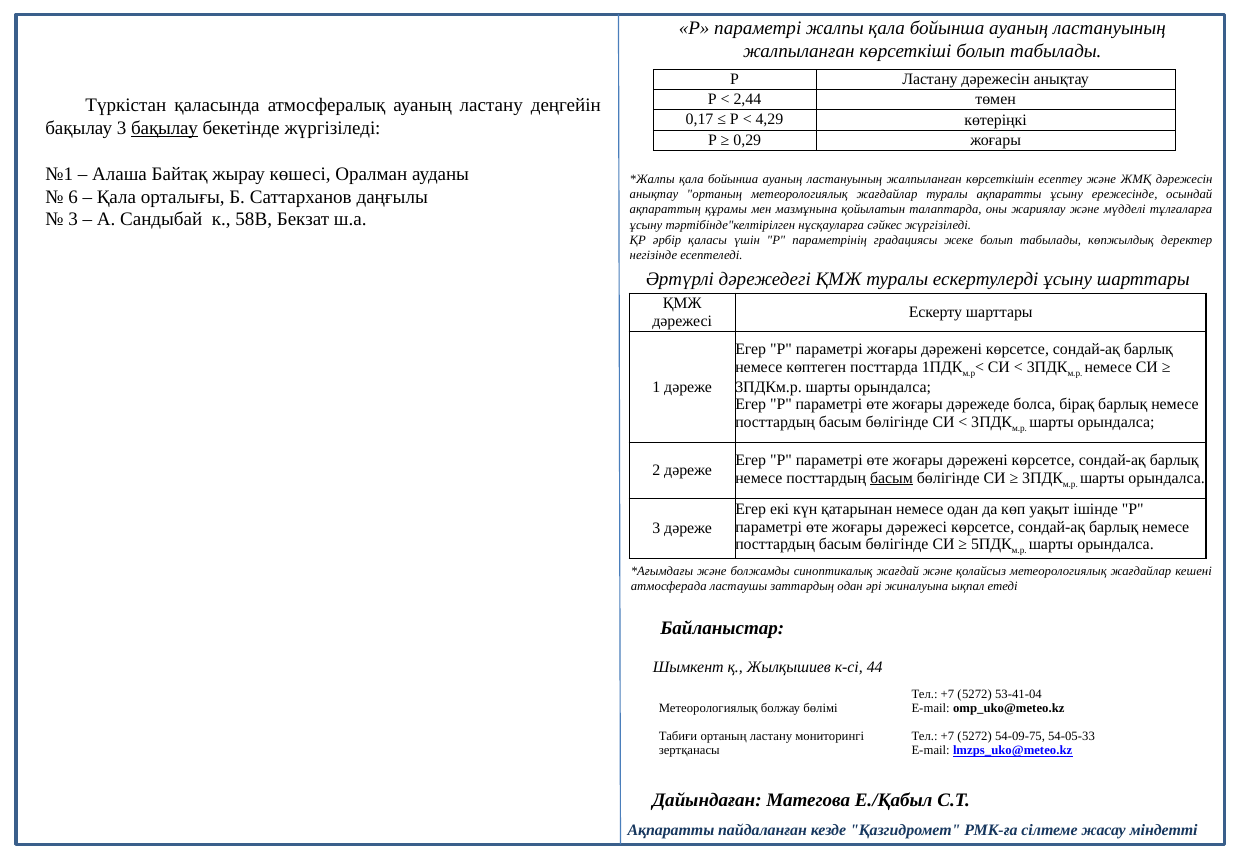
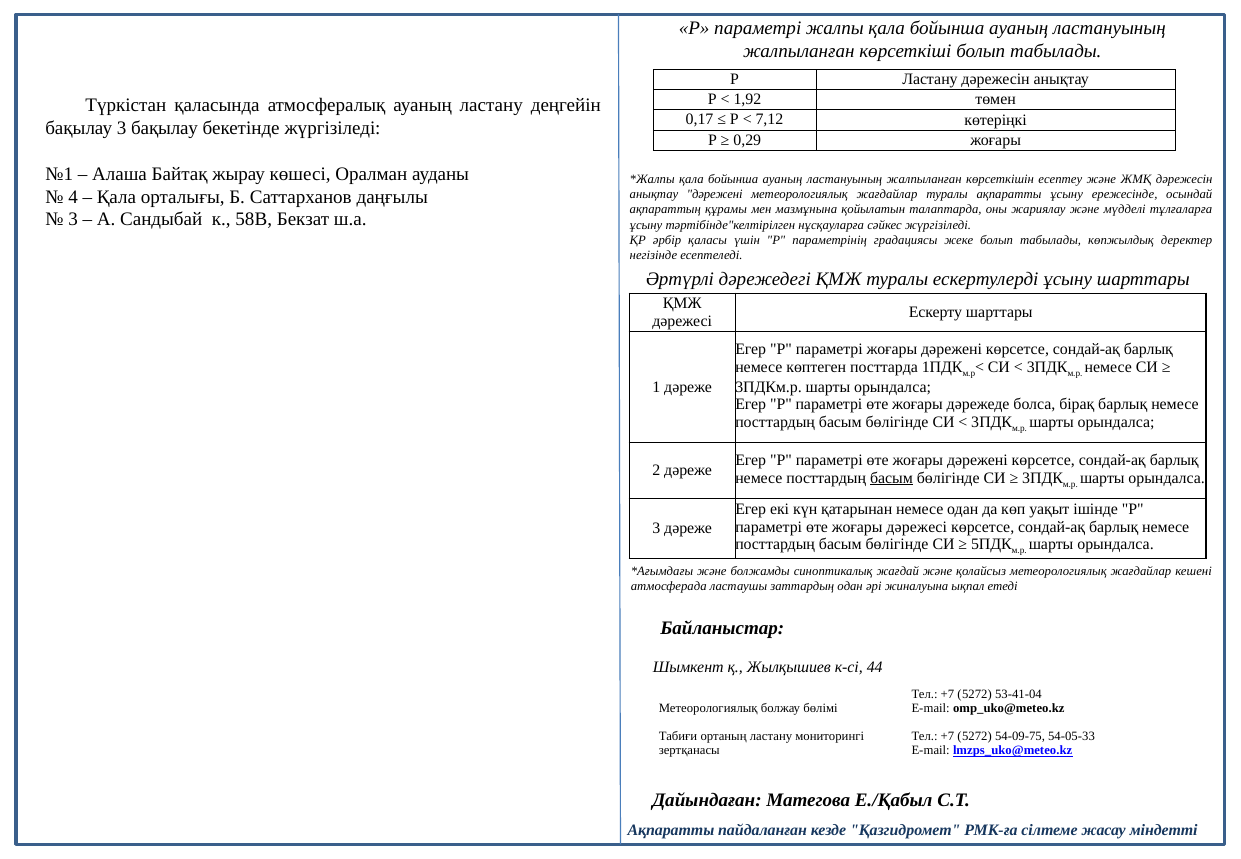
2,44: 2,44 -> 1,92
4,29: 4,29 -> 7,12
бақылау at (165, 128) underline: present -> none
6: 6 -> 4
анықтау ортаның: ортаның -> дәрежені
